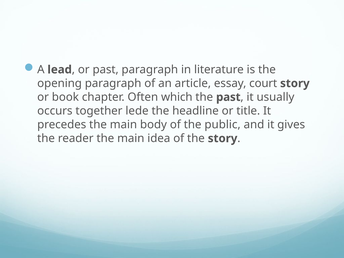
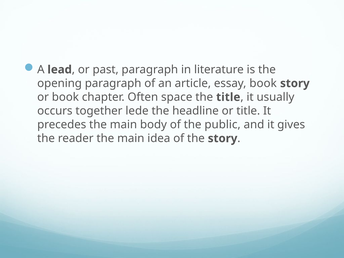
essay court: court -> book
which: which -> space
the past: past -> title
